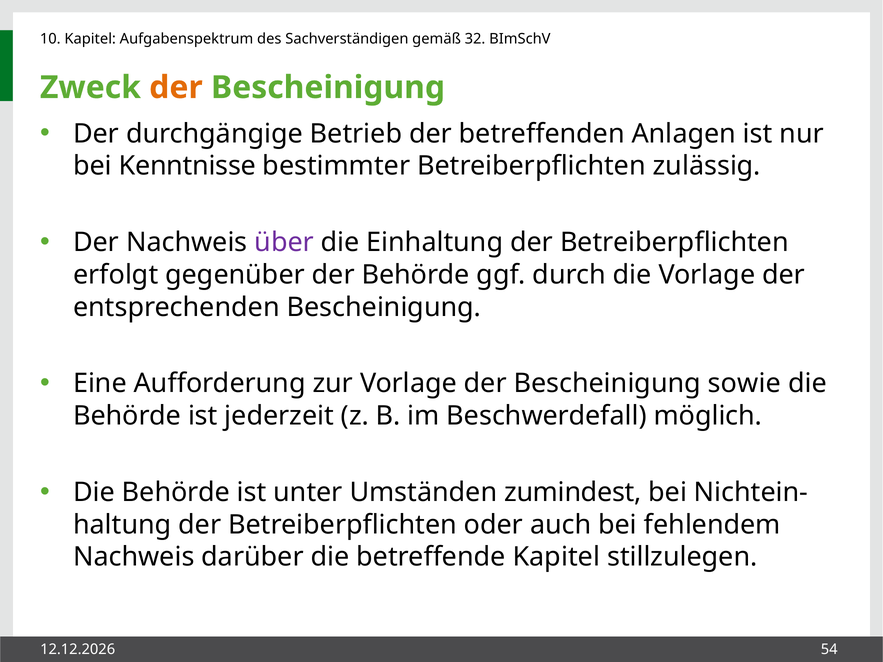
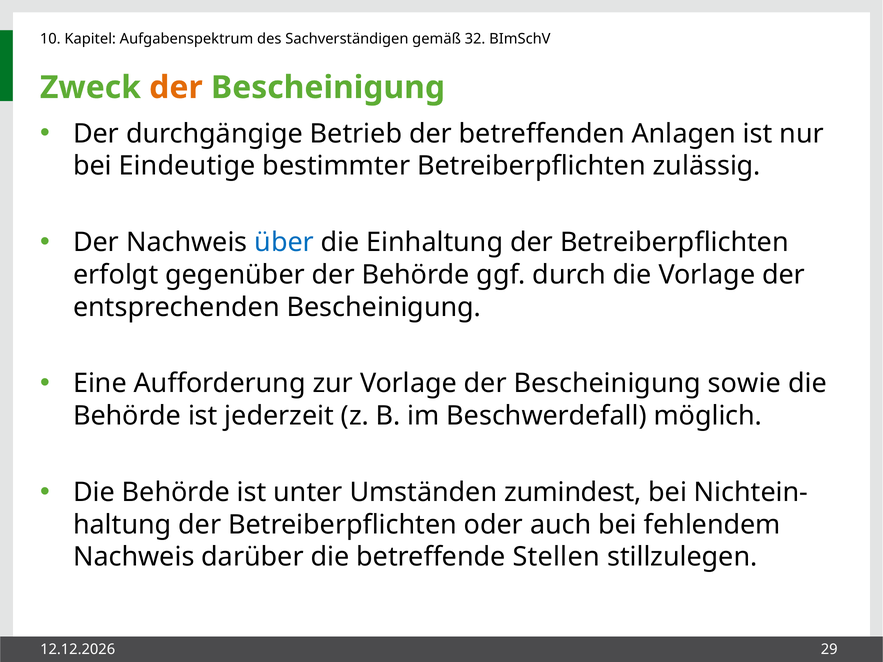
Kenntnisse: Kenntnisse -> Eindeutige
über colour: purple -> blue
betreffende Kapitel: Kapitel -> Stellen
54: 54 -> 29
